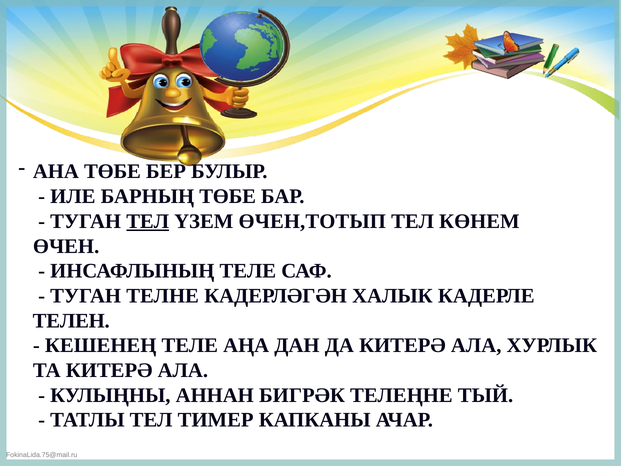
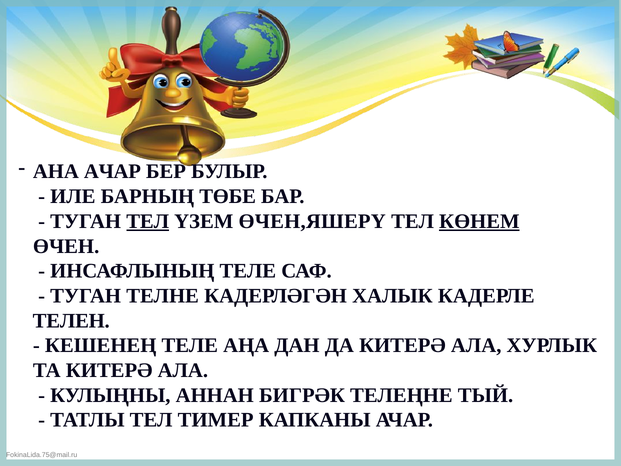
АНА ТӨБЕ: ТӨБЕ -> АЧАР
ӨЧЕН,ТОТЫП: ӨЧЕН,ТОТЫП -> ӨЧЕН,ЯШЕРҮ
КӨНЕМ underline: none -> present
